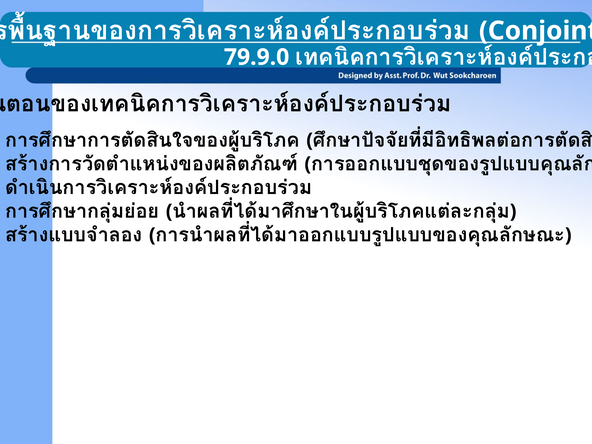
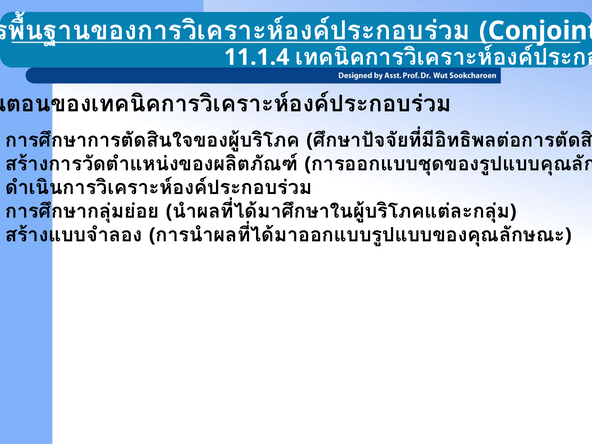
79.9.0: 79.9.0 -> 11.1.4
